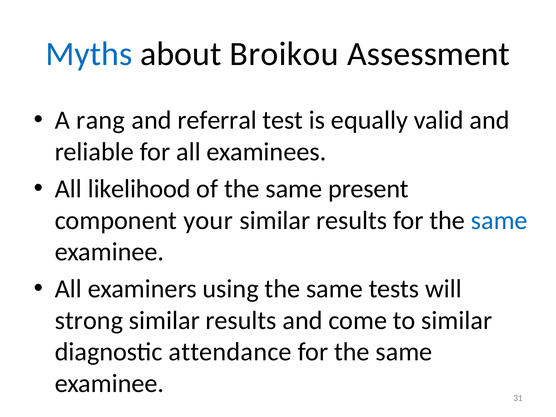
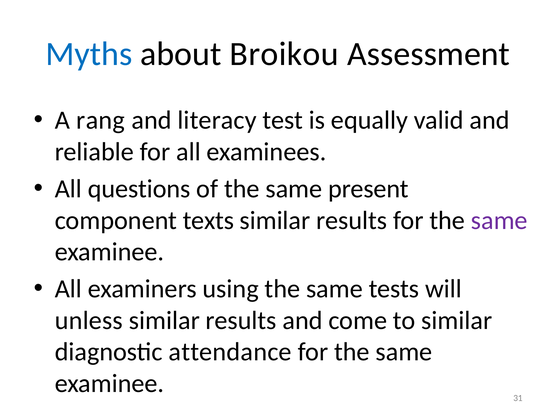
referral: referral -> literacy
likelihood: likelihood -> questions
your: your -> texts
same at (499, 220) colour: blue -> purple
strong: strong -> unless
